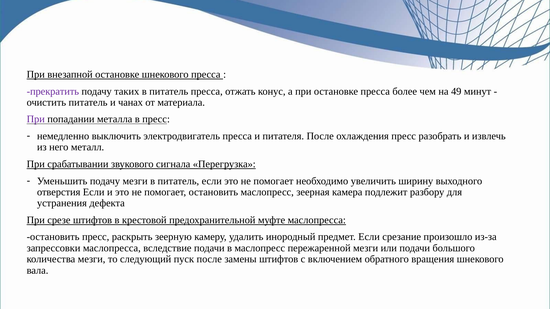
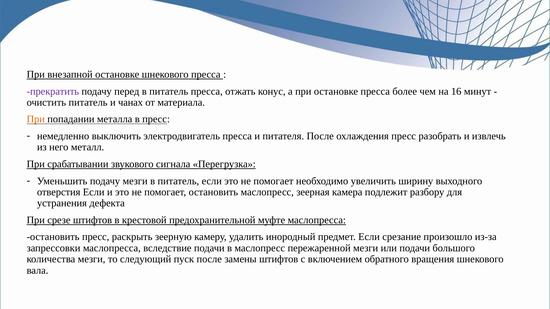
таких: таких -> перед
49: 49 -> 16
При at (36, 119) colour: purple -> orange
